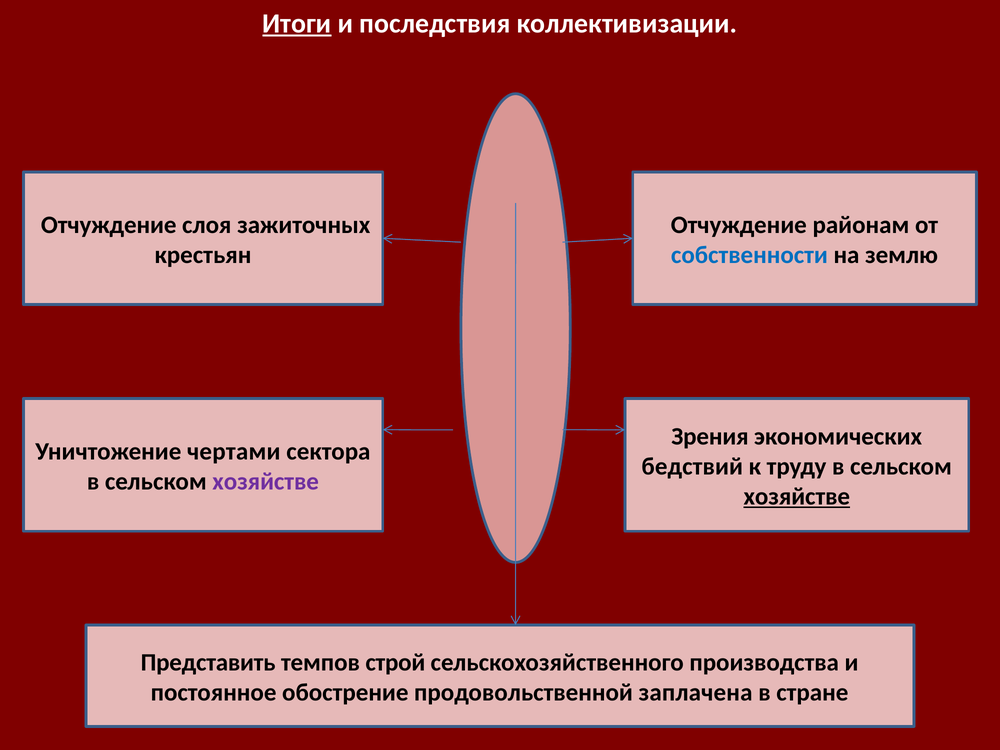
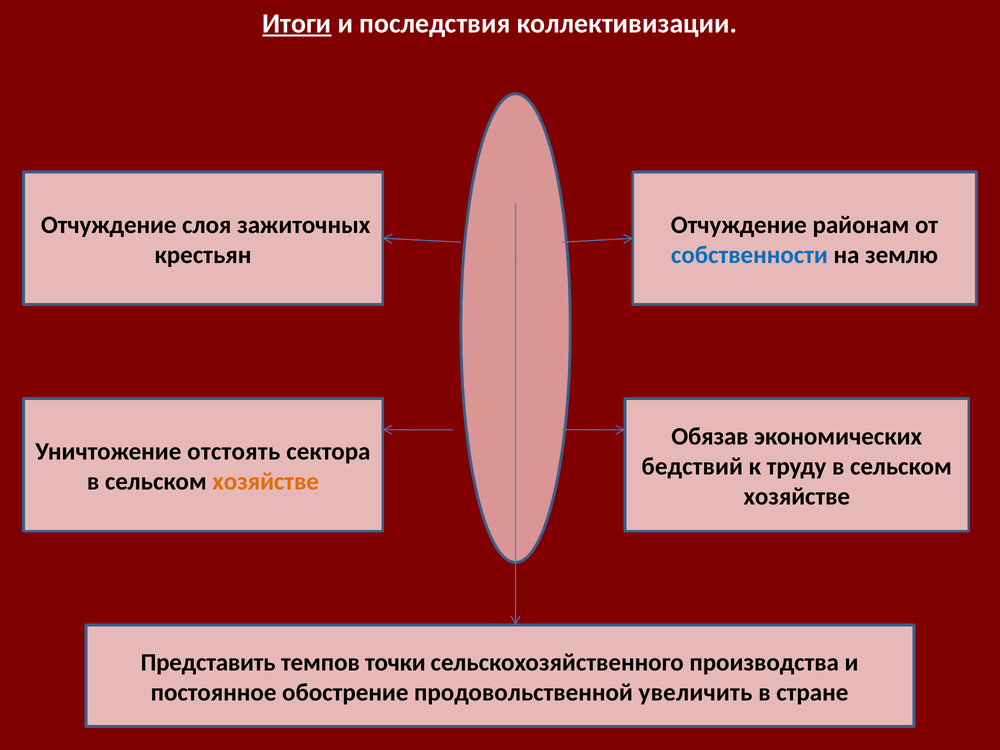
Зрения: Зрения -> Обязав
чертами: чертами -> отстоять
хозяйстве at (266, 482) colour: purple -> orange
хозяйстве at (797, 497) underline: present -> none
строй: строй -> точки
заплачена: заплачена -> увеличить
